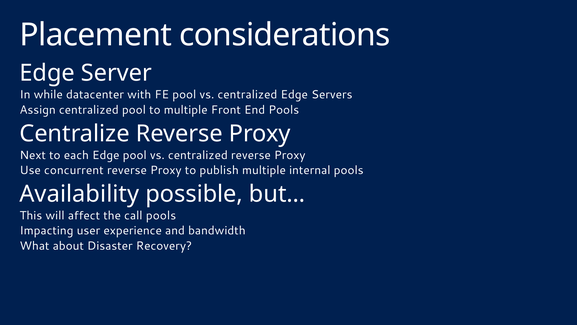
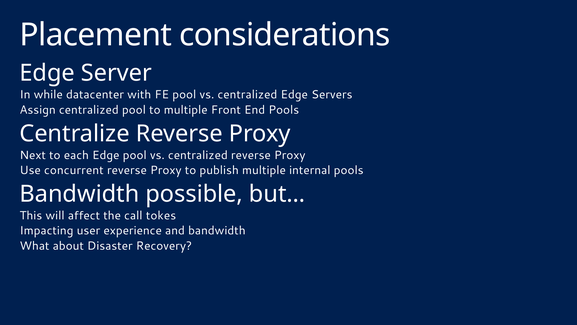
Availability at (79, 194): Availability -> Bandwidth
call pools: pools -> tokes
